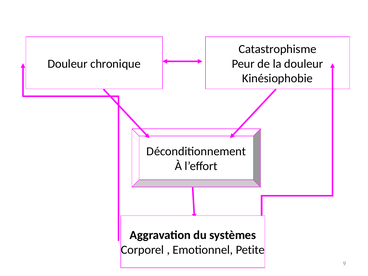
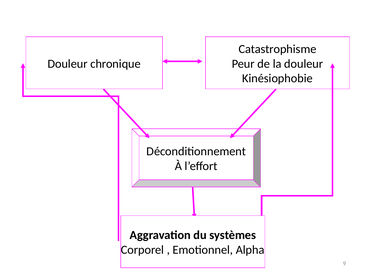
Petite: Petite -> Alpha
